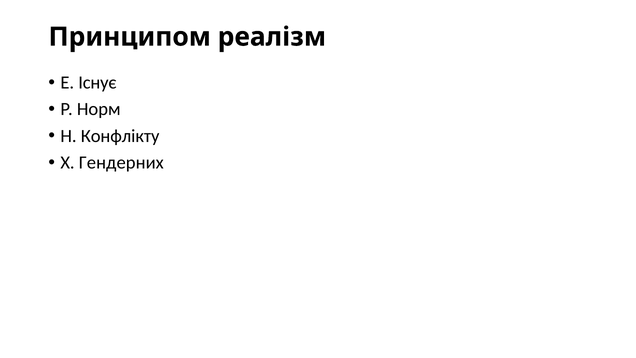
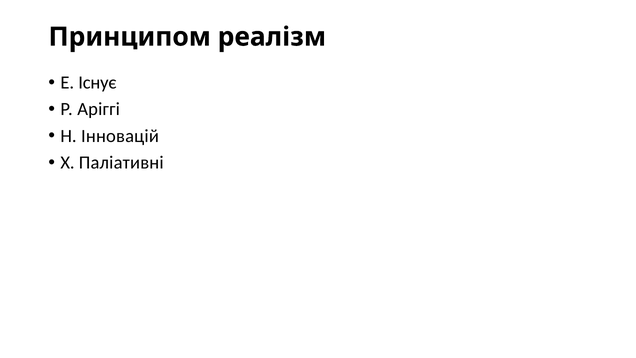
Норм: Норм -> Аріггі
Конфлікту: Конфлікту -> Інновацій
Гендерних: Гендерних -> Паліативні
